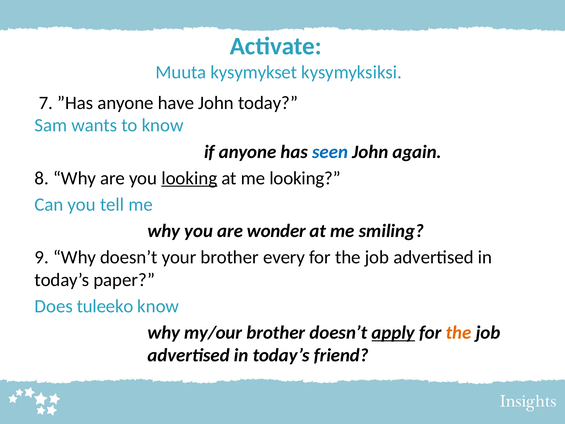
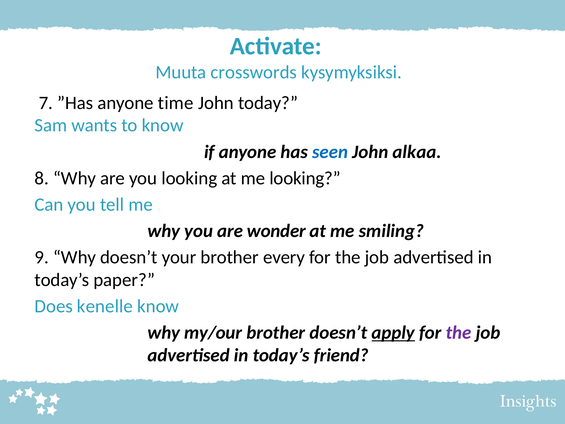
kysymykset: kysymykset -> crosswords
have: have -> time
again: again -> alkaa
looking at (189, 178) underline: present -> none
tuleeko: tuleeko -> kenelle
the at (459, 332) colour: orange -> purple
